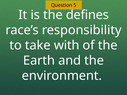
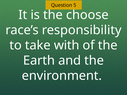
defines: defines -> choose
